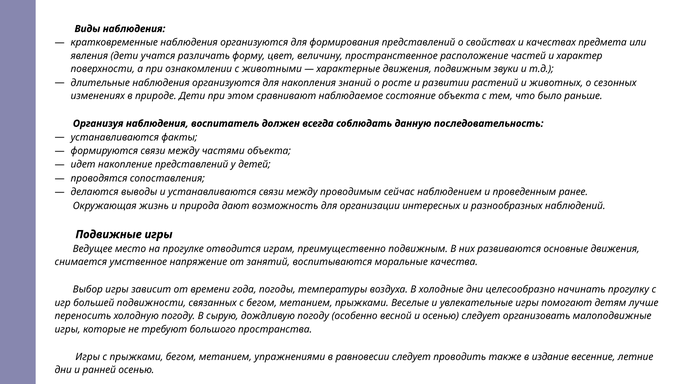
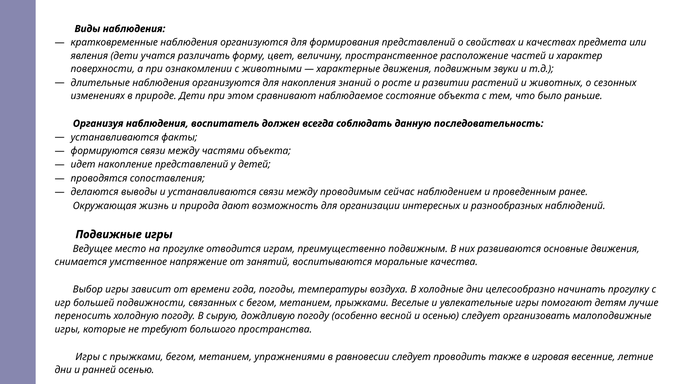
издание: издание -> игровая
